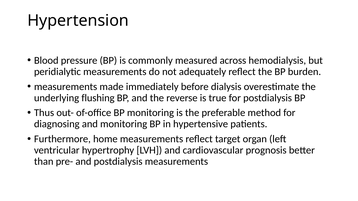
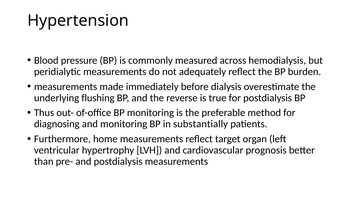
hypertensive: hypertensive -> substantially
